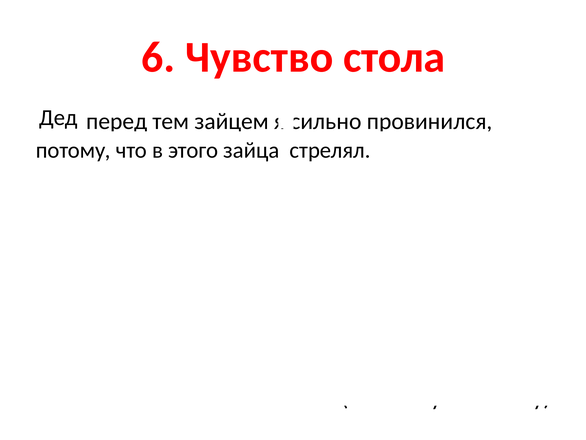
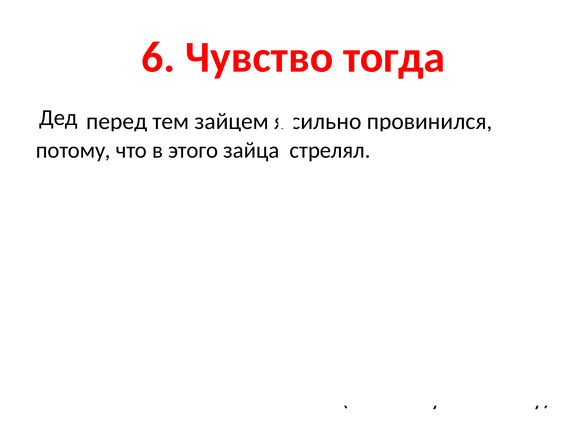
Чувство стола: стола -> тогда
